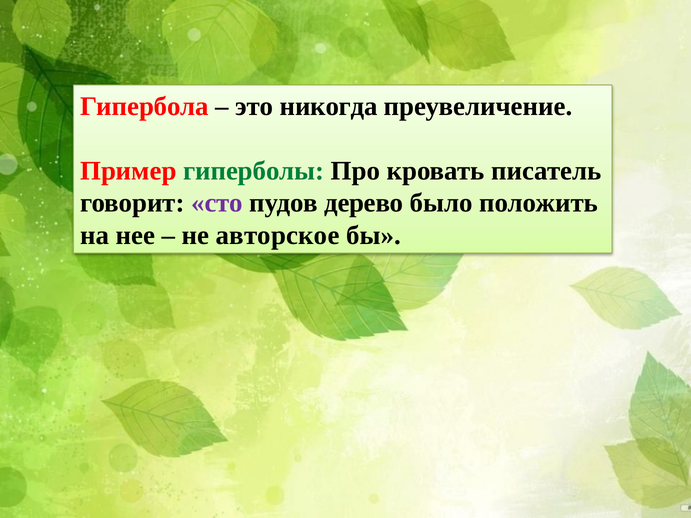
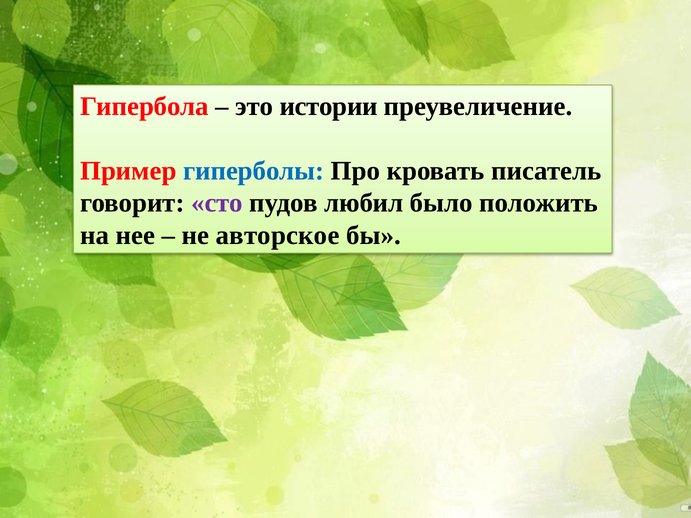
никогда: никогда -> истории
гиперболы colour: green -> blue
дерево: дерево -> любил
